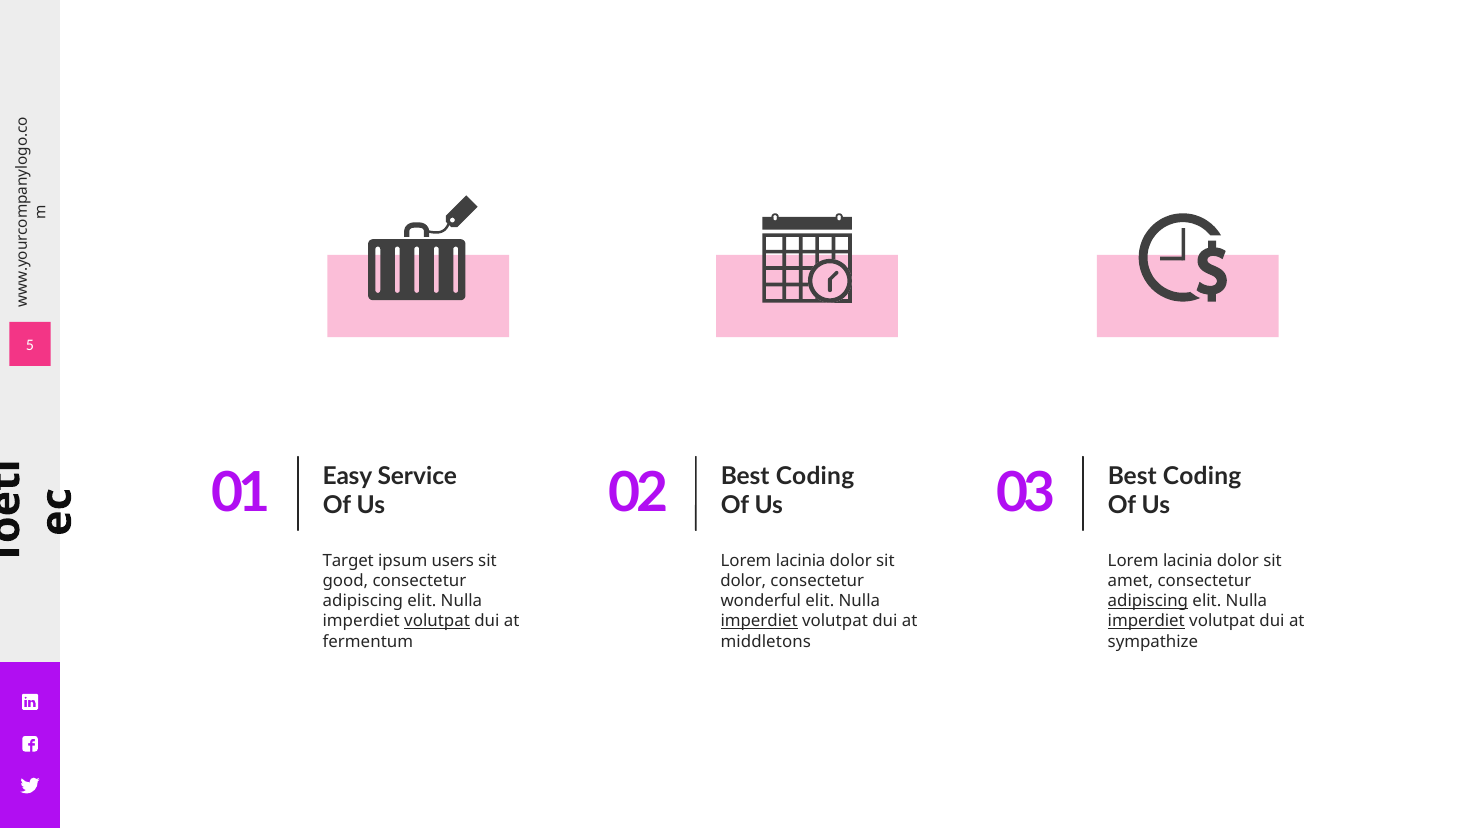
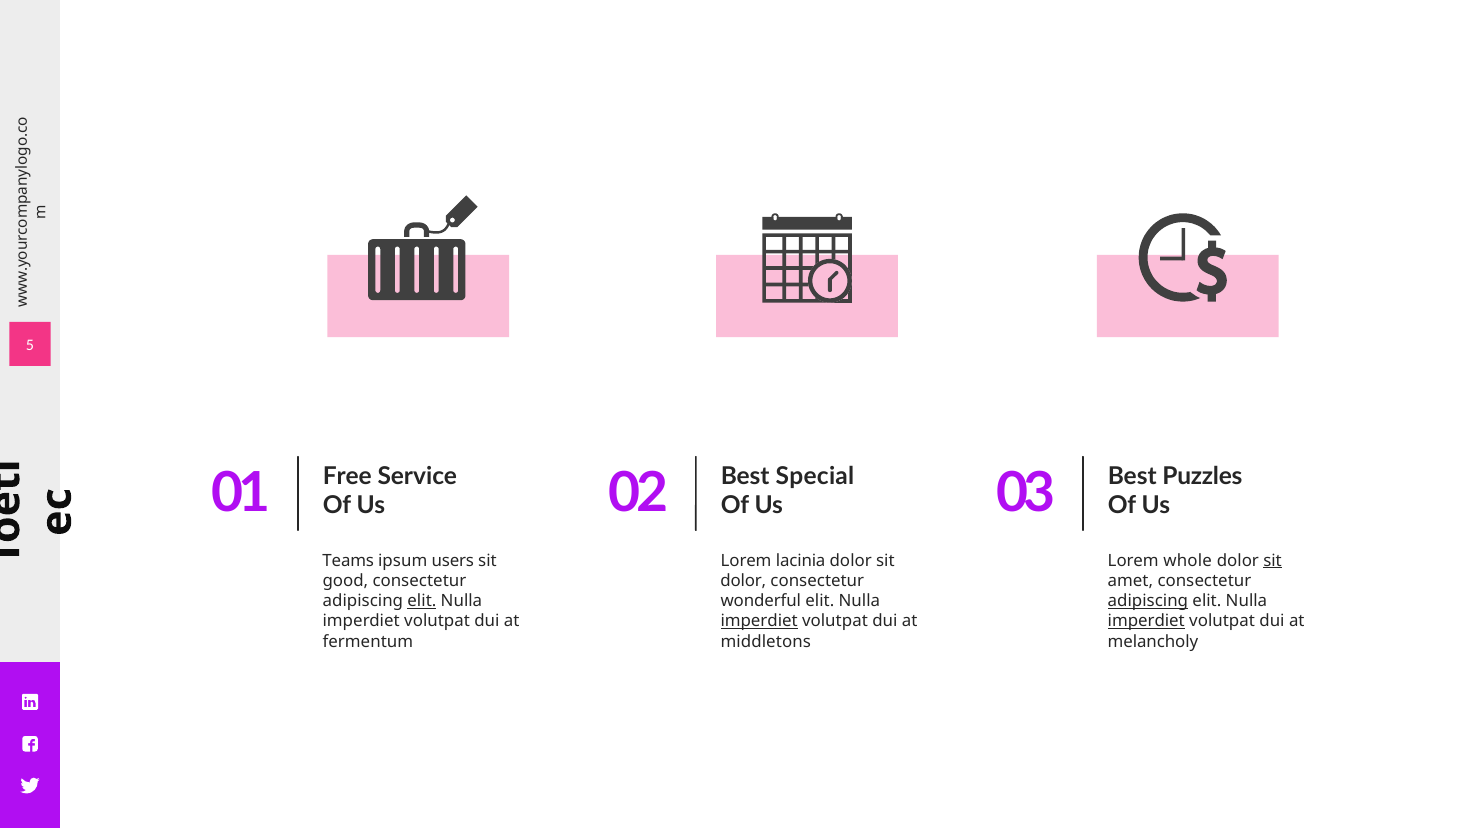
Easy: Easy -> Free
02 Best Coding: Coding -> Special
03 Best Coding: Coding -> Puzzles
Target: Target -> Teams
lacinia at (1188, 561): lacinia -> whole
sit at (1273, 561) underline: none -> present
elit at (422, 602) underline: none -> present
volutpat at (437, 622) underline: present -> none
sympathize: sympathize -> melancholy
